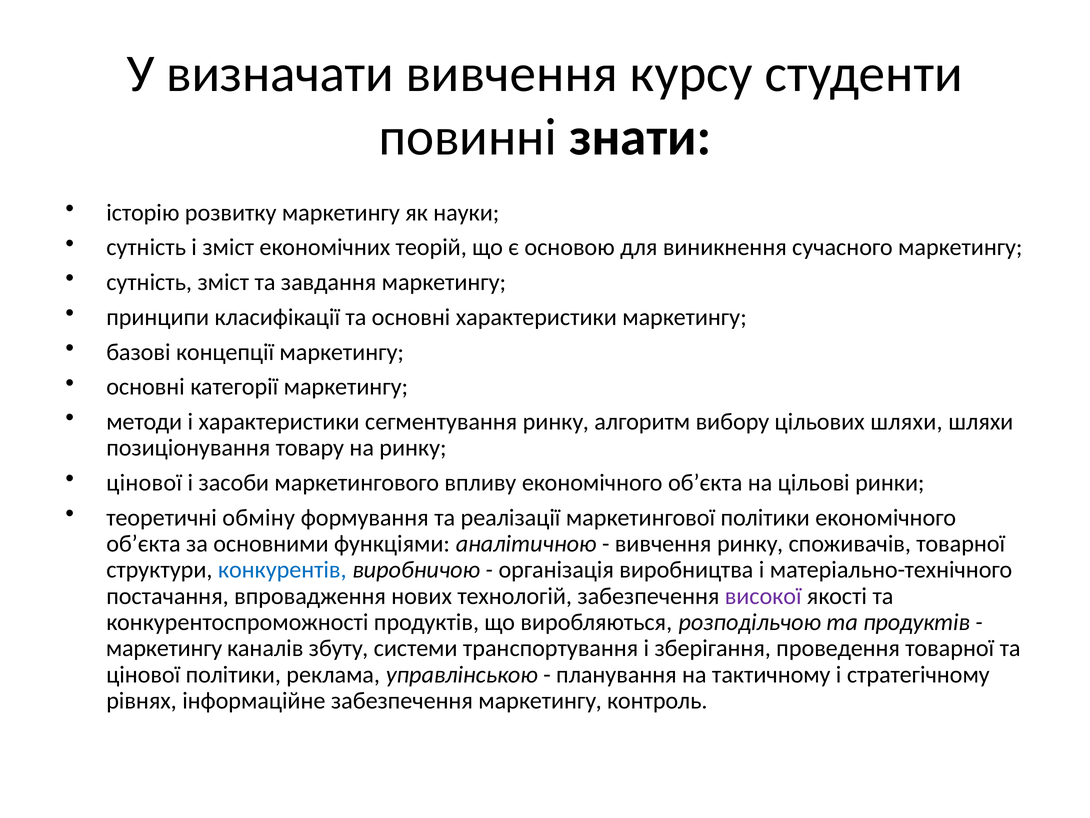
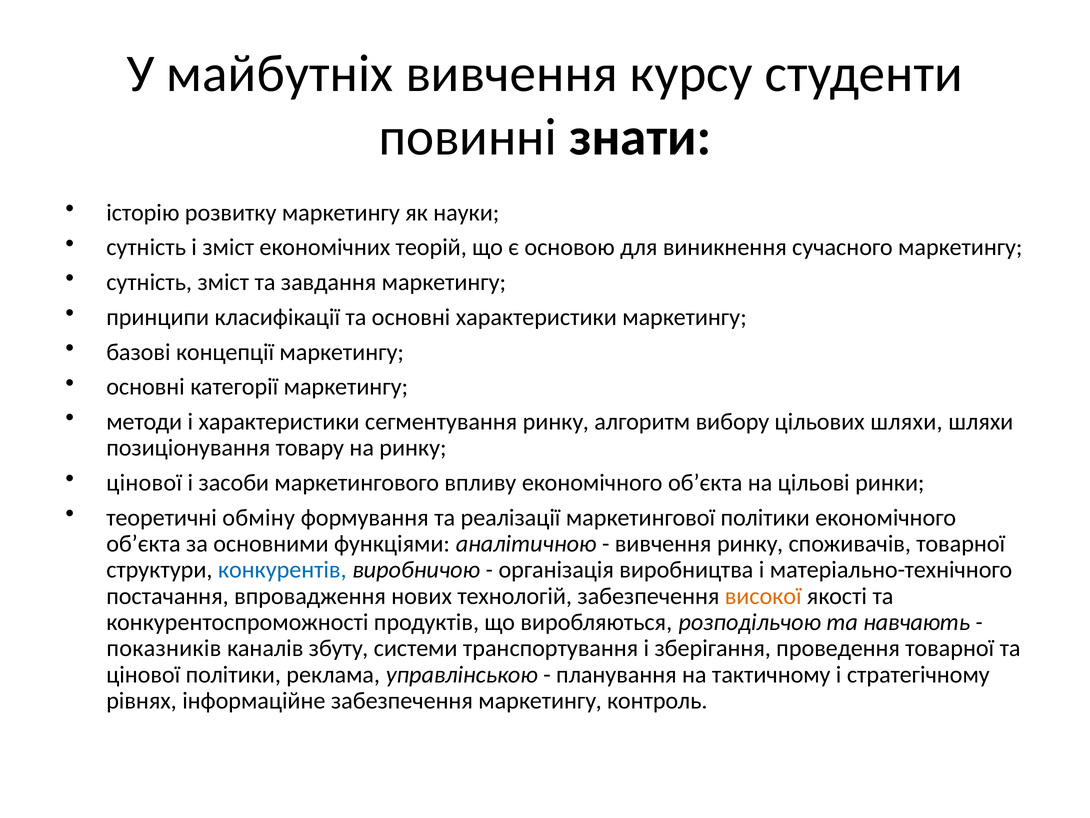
визначати: визначати -> майбутніх
високої colour: purple -> orange
та продуктів: продуктів -> навчають
маркетингу at (164, 648): маркетингу -> показників
